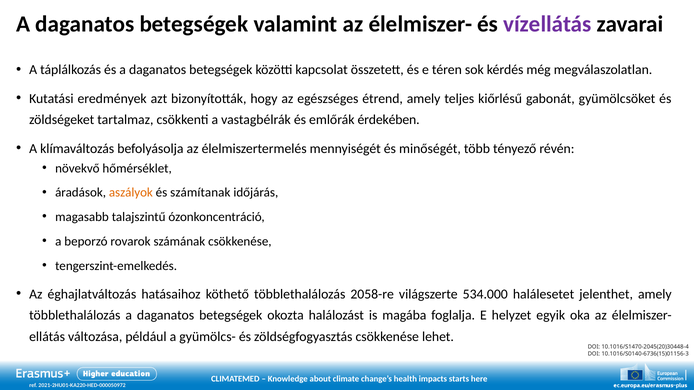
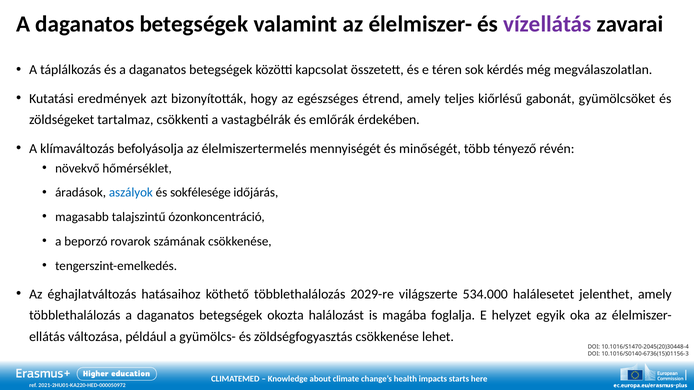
aszályok colour: orange -> blue
számítanak: számítanak -> sokfélesége
2058-re: 2058-re -> 2029-re
